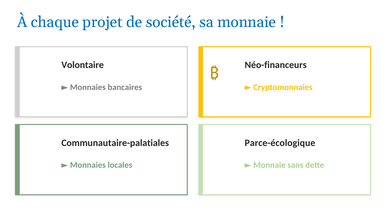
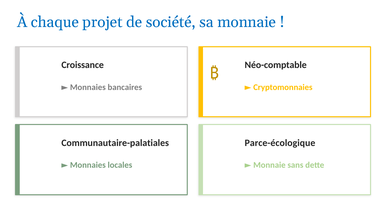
Volontaire: Volontaire -> Croissance
Néo-financeurs: Néo-financeurs -> Néo-comptable
